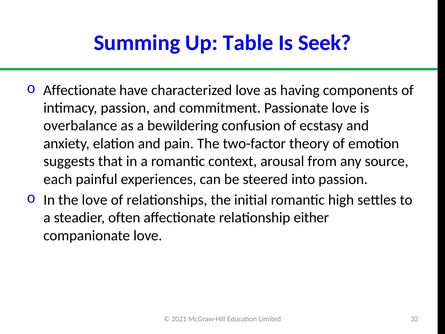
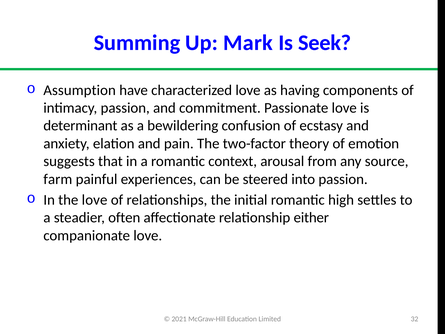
Table: Table -> Mark
Affectionate at (80, 90): Affectionate -> Assumption
overbalance: overbalance -> determinant
each: each -> farm
